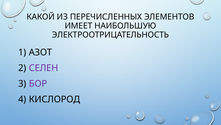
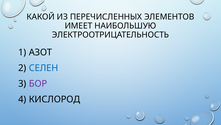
СЕЛЕН colour: purple -> blue
